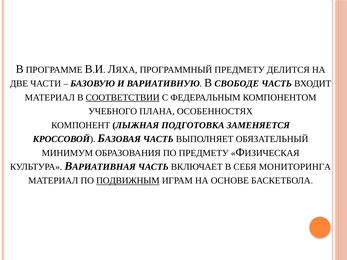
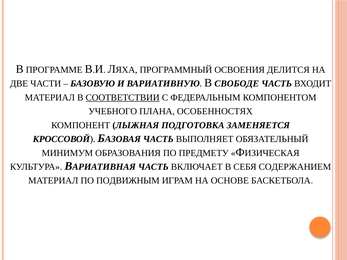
ПРОГРАММНЫЙ ПРЕДМЕТУ: ПРЕДМЕТУ -> ОСВОЕНИЯ
МОНИТОРИНГА: МОНИТОРИНГА -> СОДЕРЖАНИЕМ
ПОДВИЖНЫМ underline: present -> none
